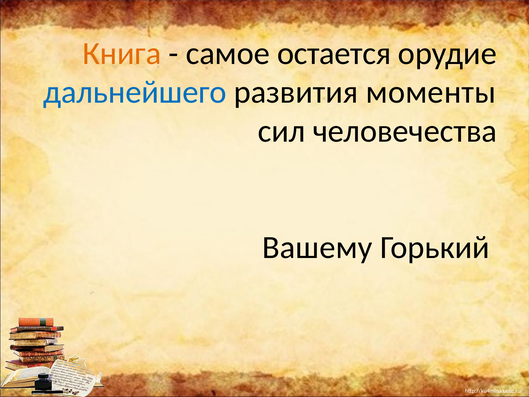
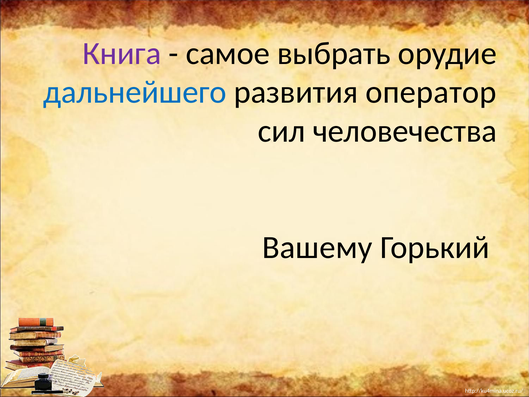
Книга colour: orange -> purple
остается: остается -> выбрать
моменты: моменты -> оператор
